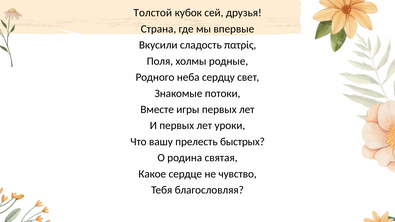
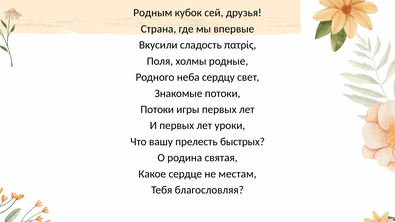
Толстой: Толстой -> Родным
Вместе at (157, 110): Вместе -> Потоки
чувство: чувство -> местам
